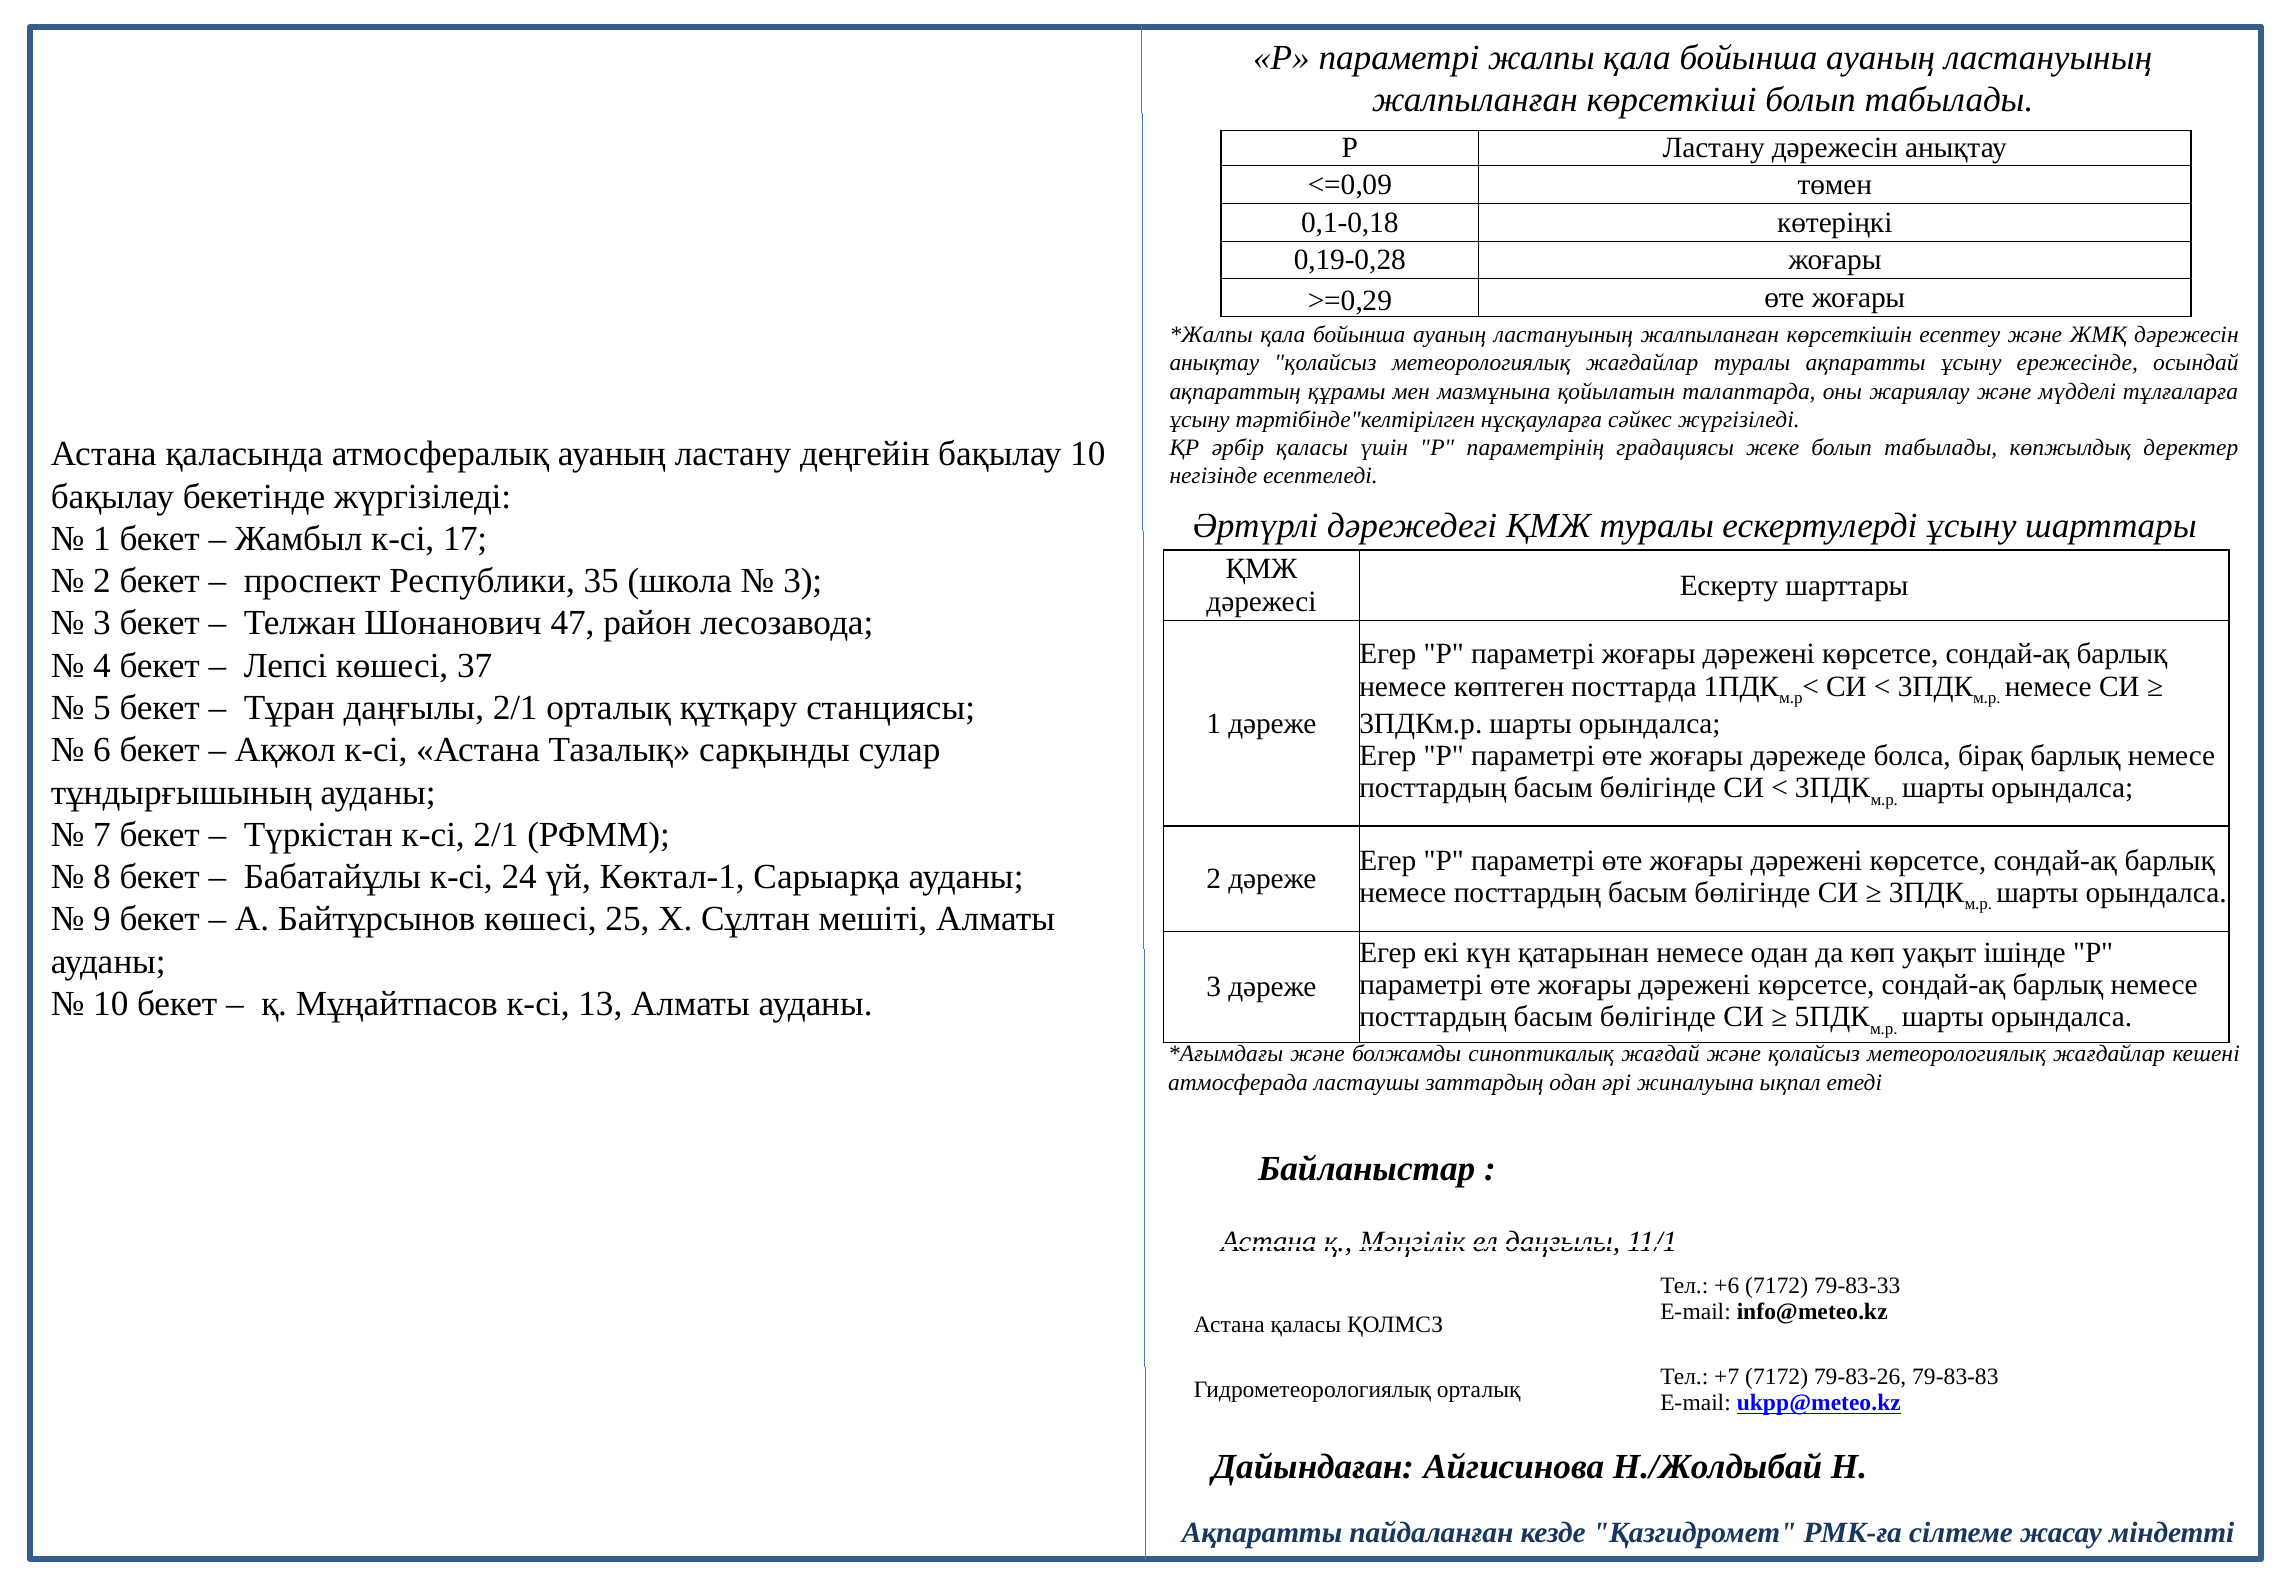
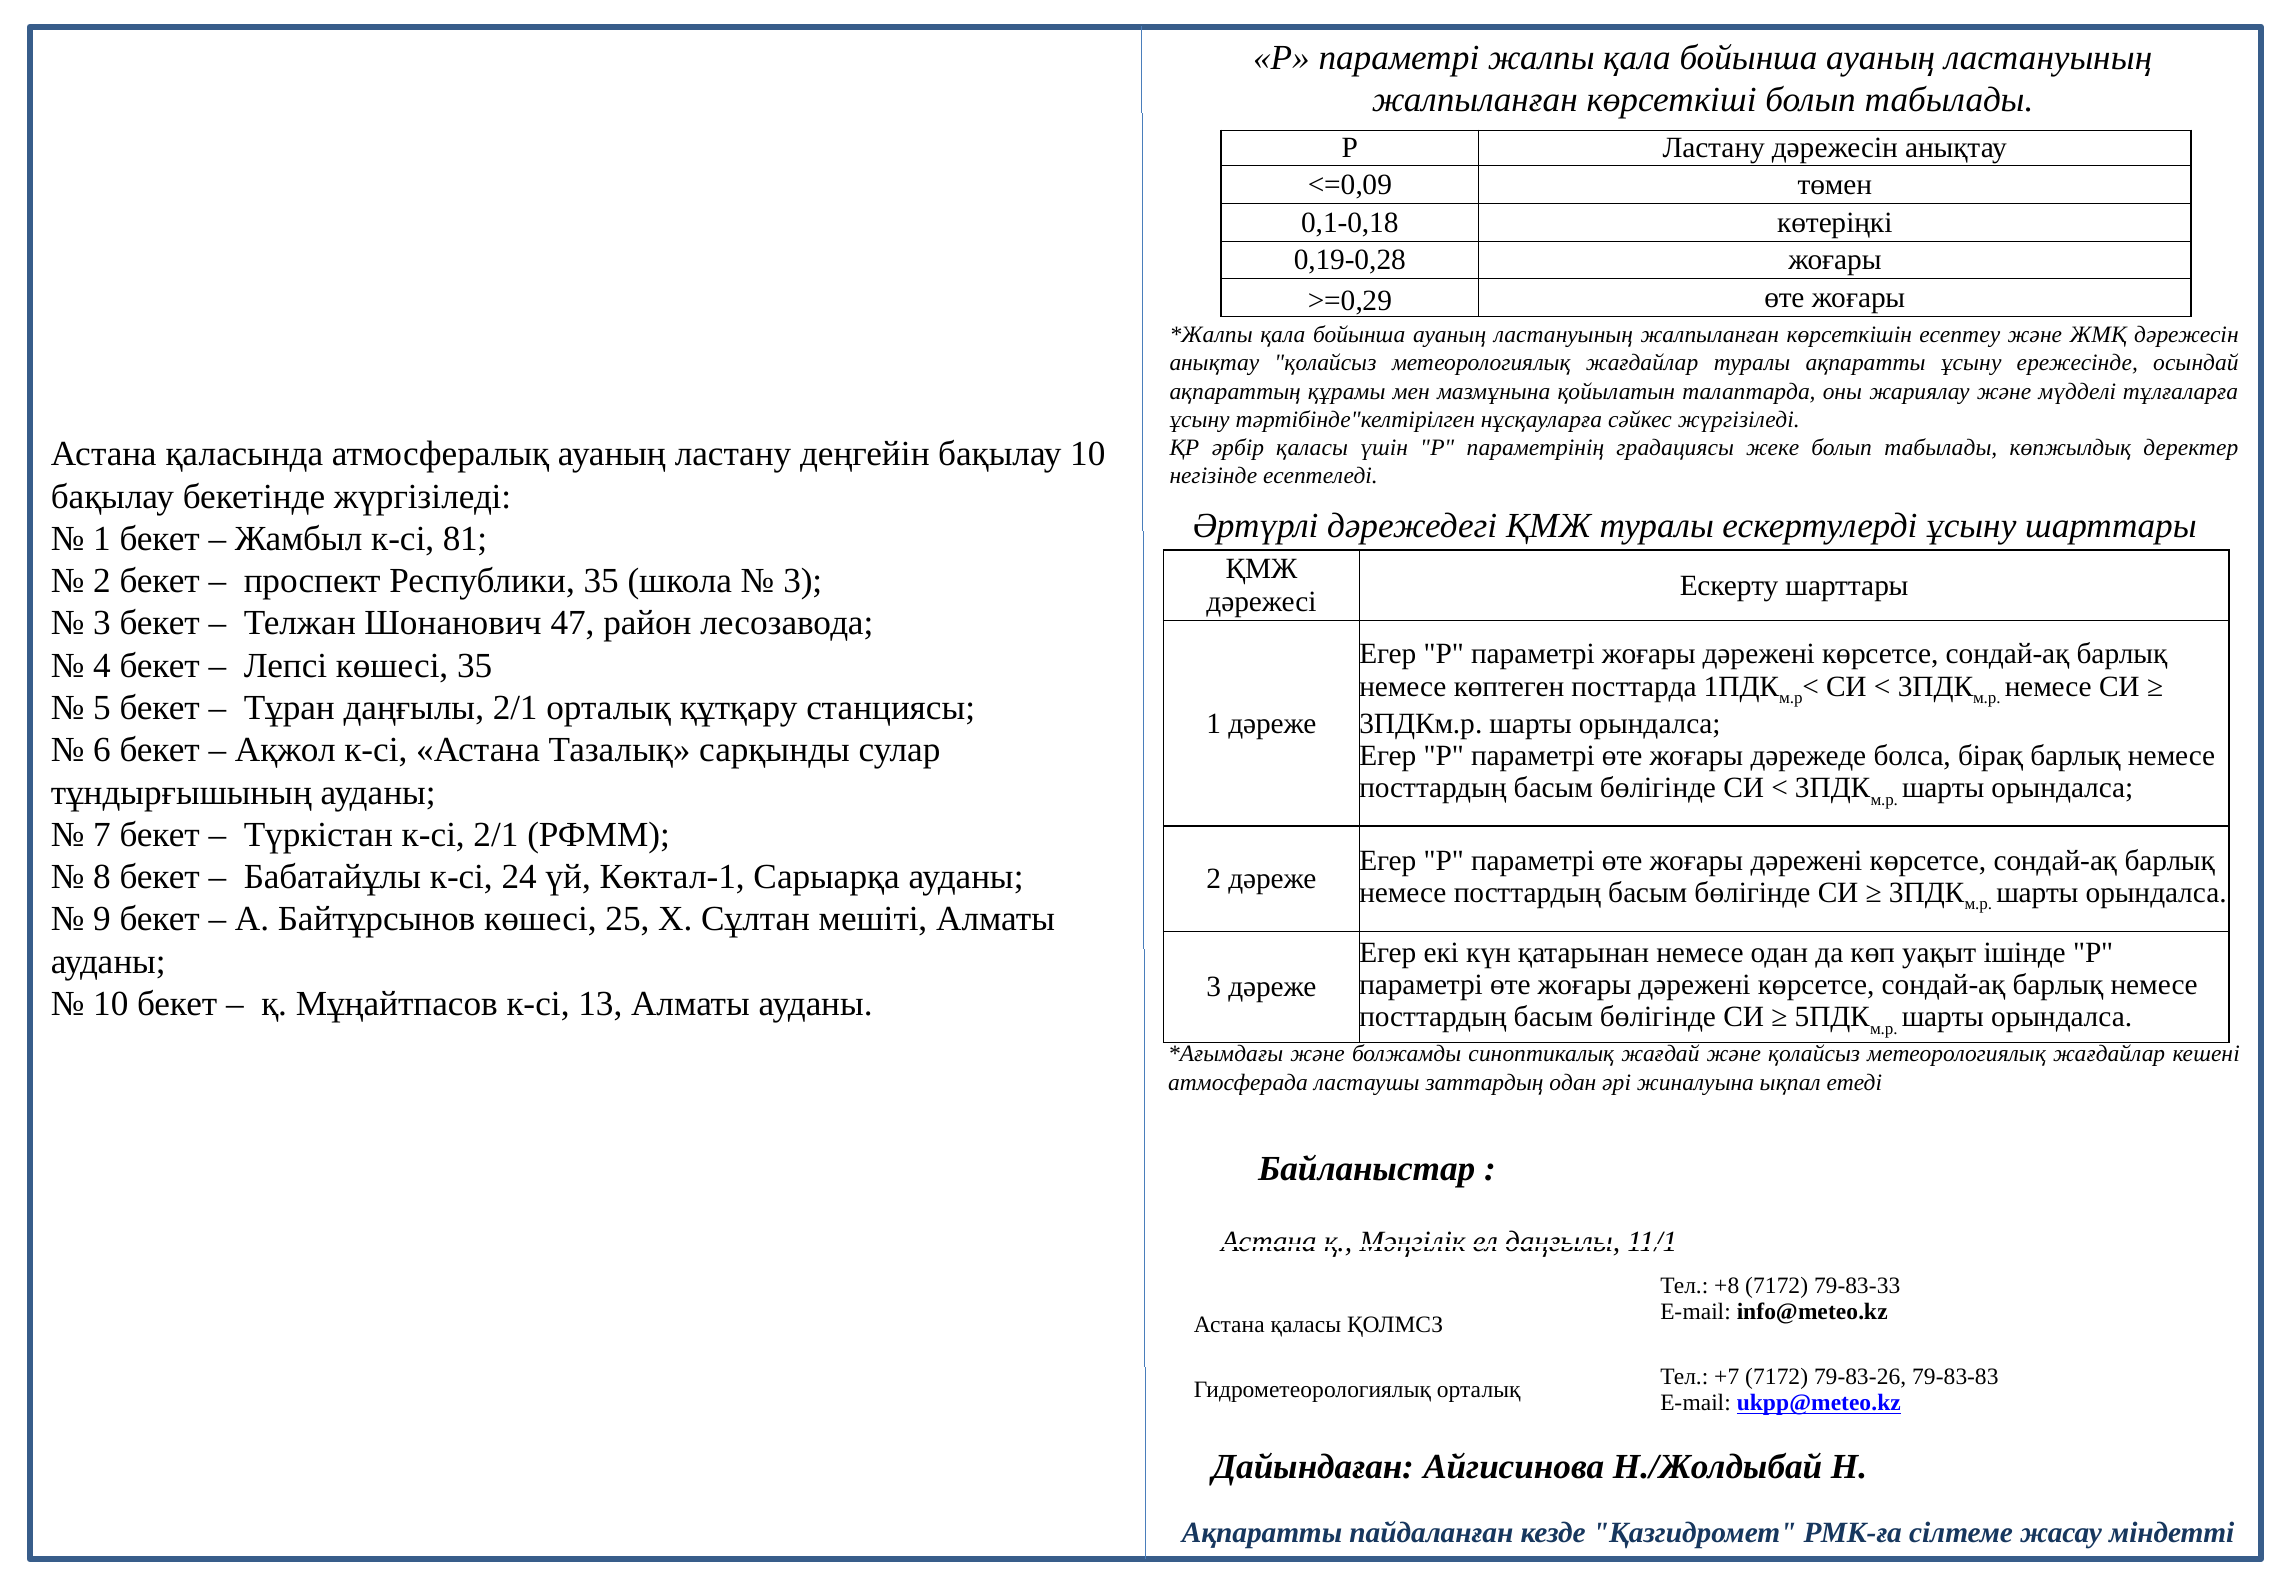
17: 17 -> 81
көшесі 37: 37 -> 35
+6: +6 -> +8
